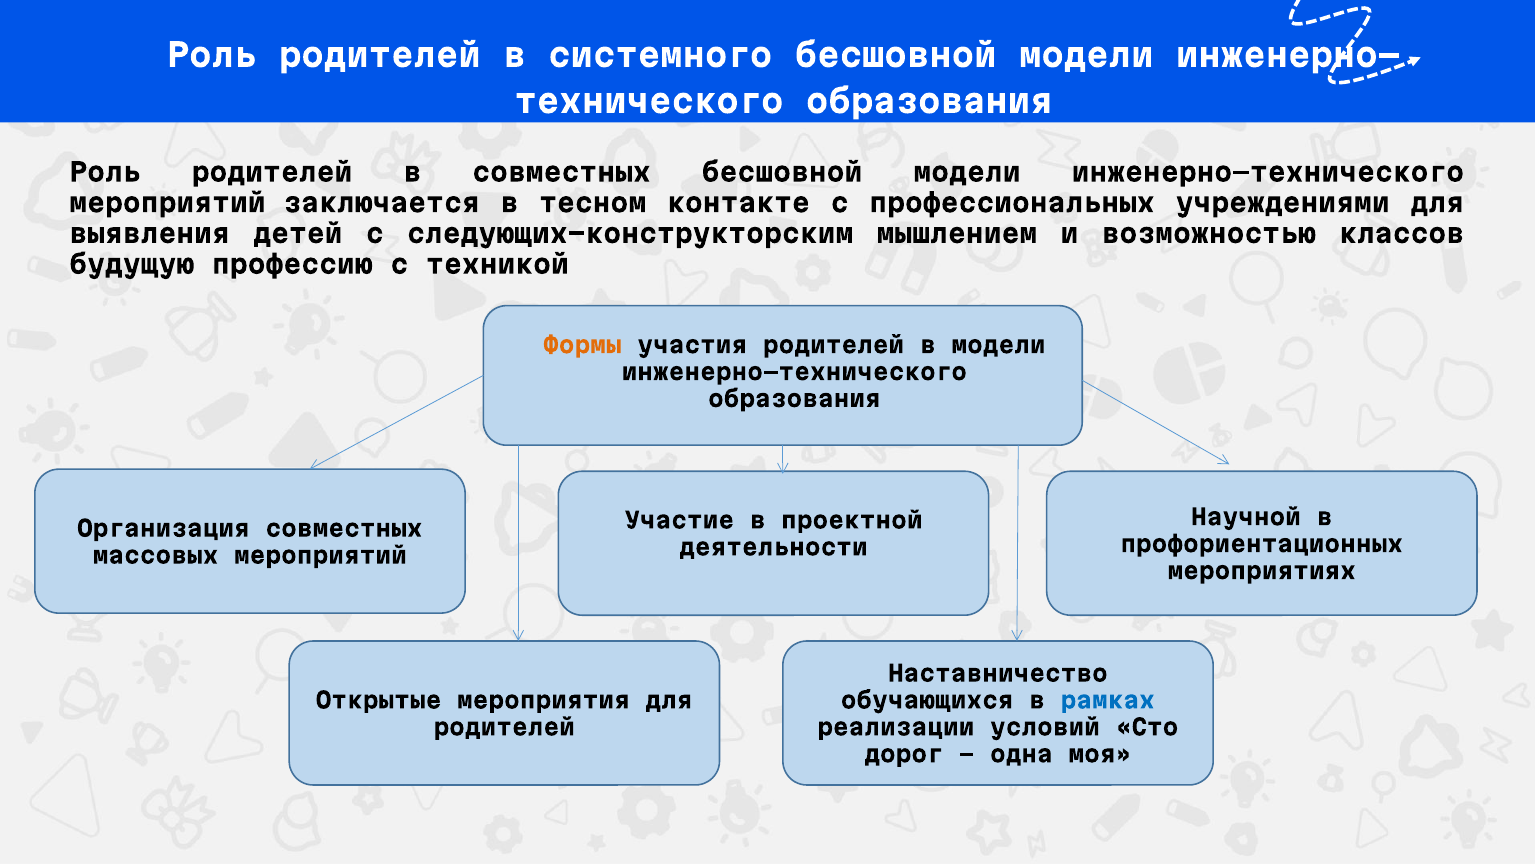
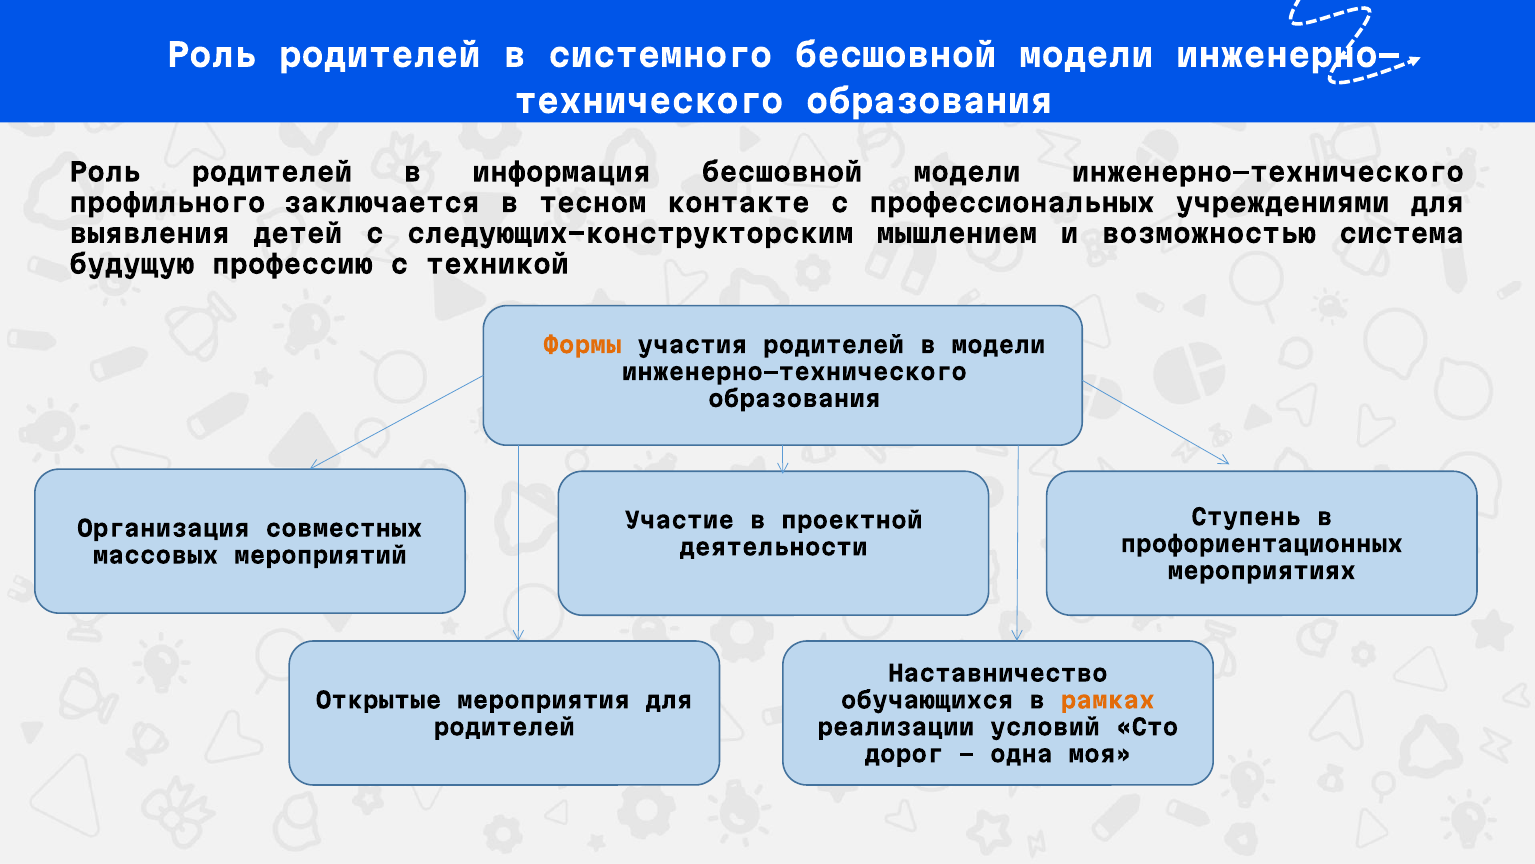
в совместных: совместных -> информация
мероприятий at (167, 204): мероприятий -> профильного
классов: классов -> система
Научной: Научной -> Ступень
рамках colour: blue -> orange
